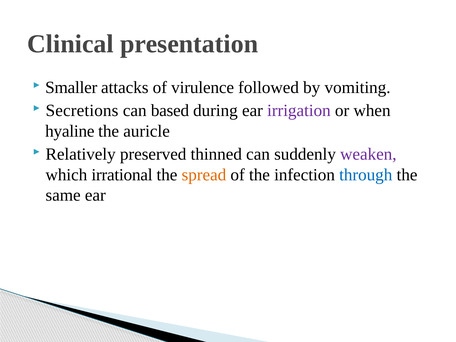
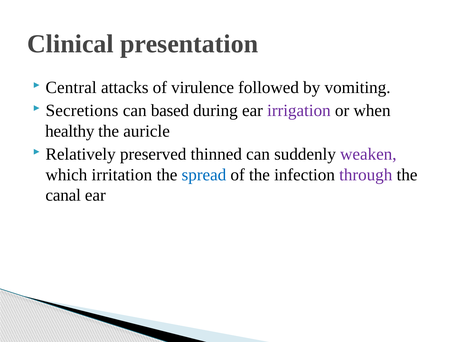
Smaller: Smaller -> Central
hyaline: hyaline -> healthy
irrational: irrational -> irritation
spread colour: orange -> blue
through colour: blue -> purple
same: same -> canal
